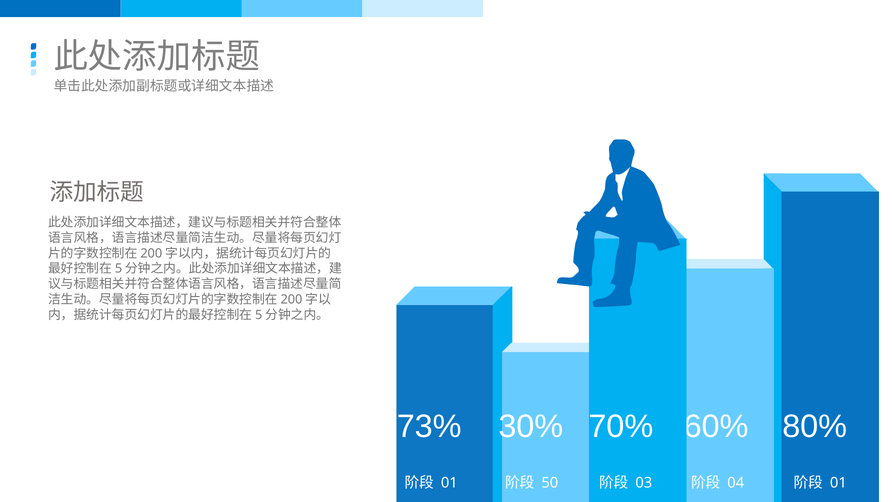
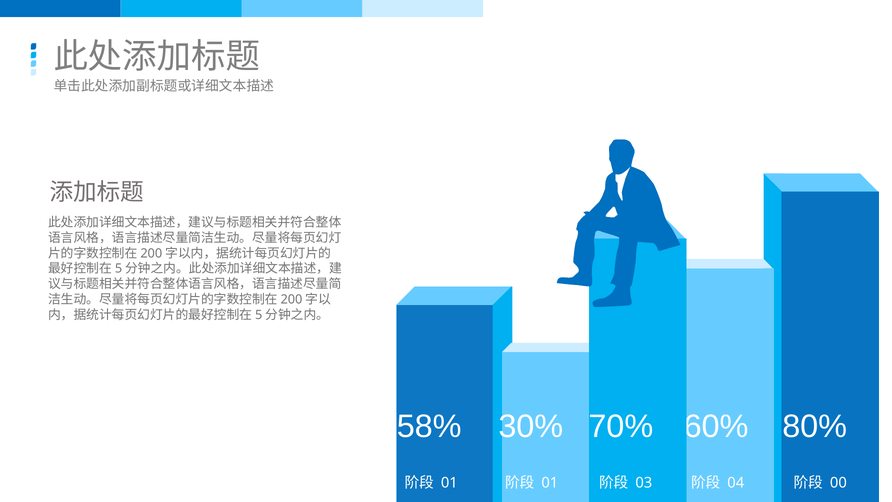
73%: 73% -> 58%
50 at (550, 483): 50 -> 01
01 at (838, 483): 01 -> 00
